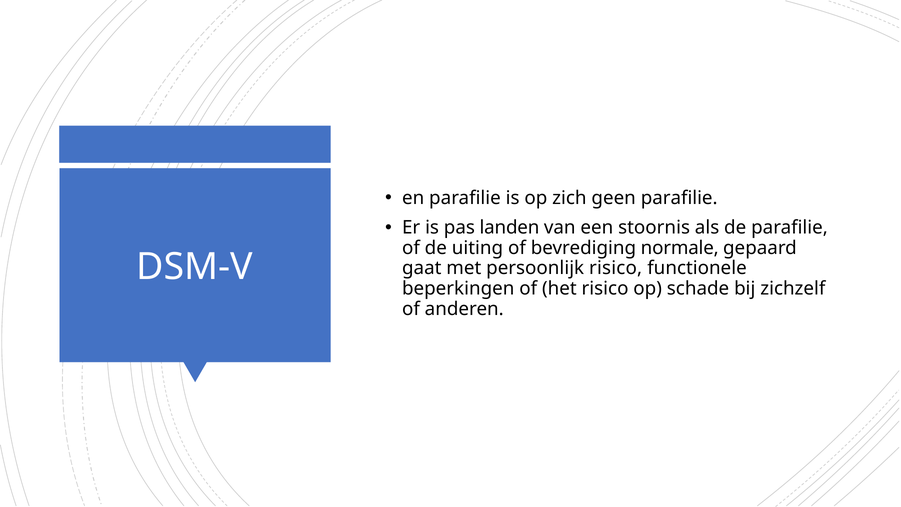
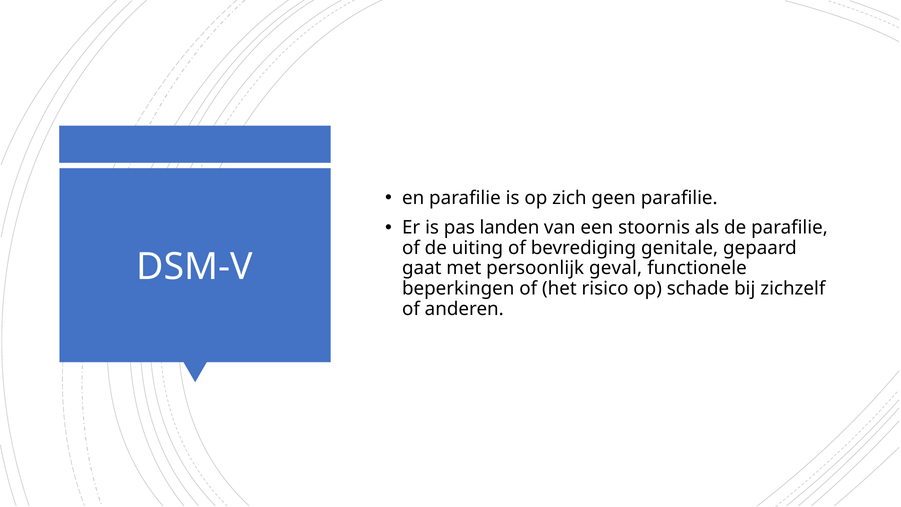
normale: normale -> genitale
persoonlijk risico: risico -> geval
